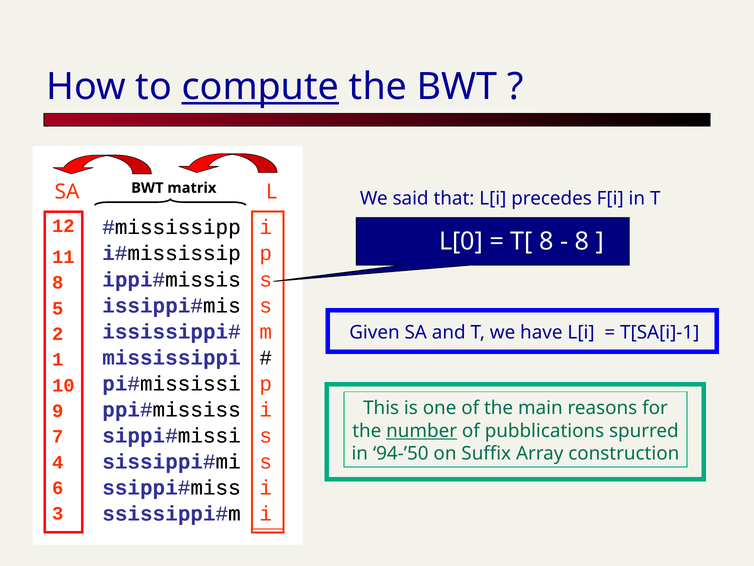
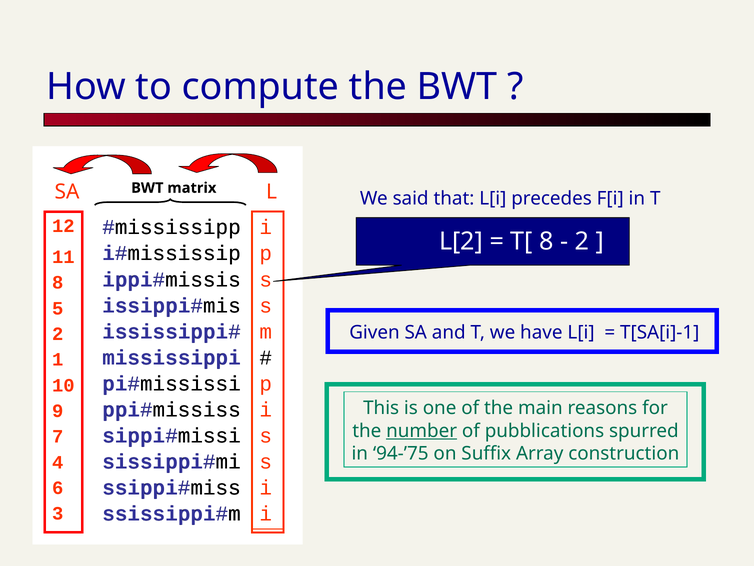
compute underline: present -> none
L[0: L[0 -> L[2
8 at (582, 241): 8 -> 2
94-’50: 94-’50 -> 94-’75
